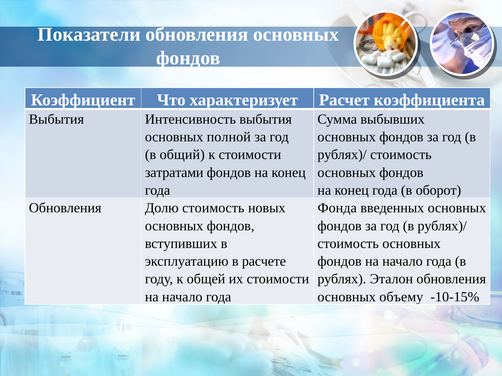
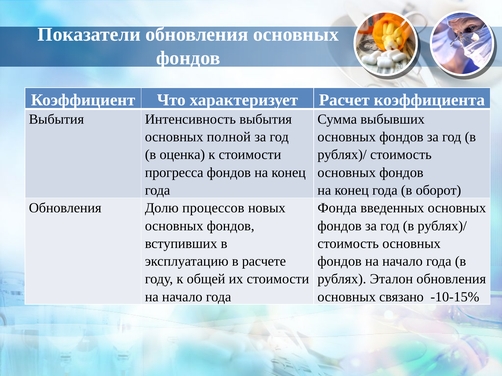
общий: общий -> оценка
затратами: затратами -> прогресса
Долю стоимость: стоимость -> процессов
объему: объему -> связано
